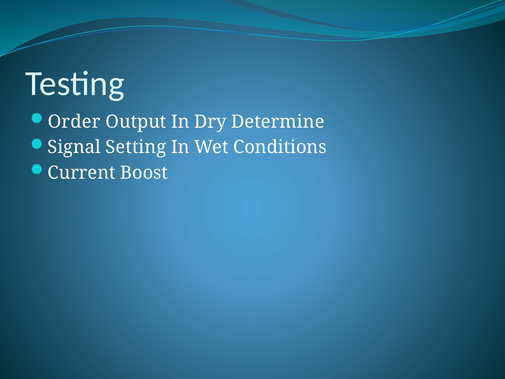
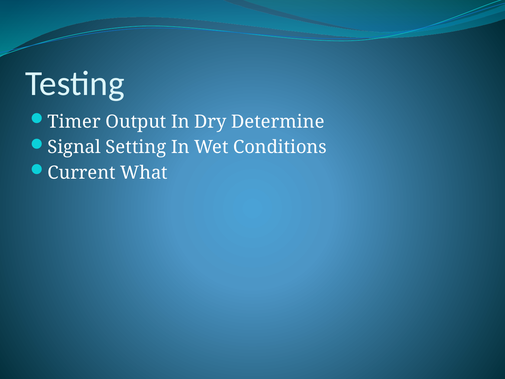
Order: Order -> Timer
Boost: Boost -> What
